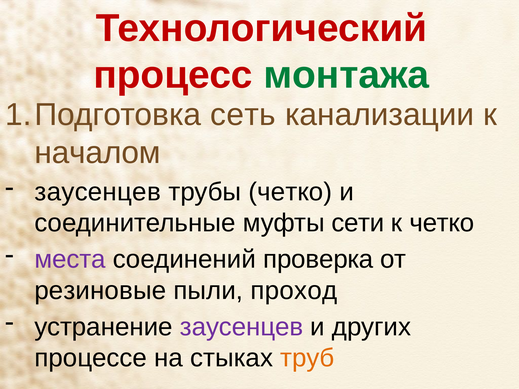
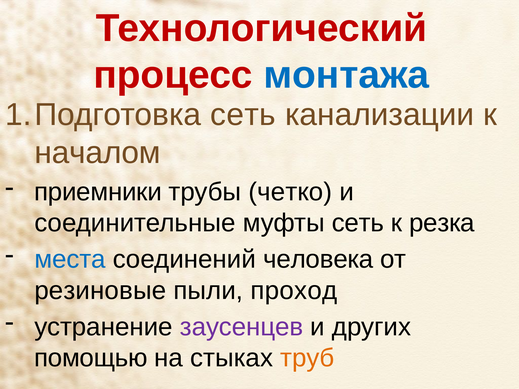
монтажа colour: green -> blue
заусенцев at (98, 192): заусенцев -> приемники
муфты сети: сети -> сеть
к четко: четко -> резка
места colour: purple -> blue
проверка: проверка -> человека
процессе: процессе -> помощью
